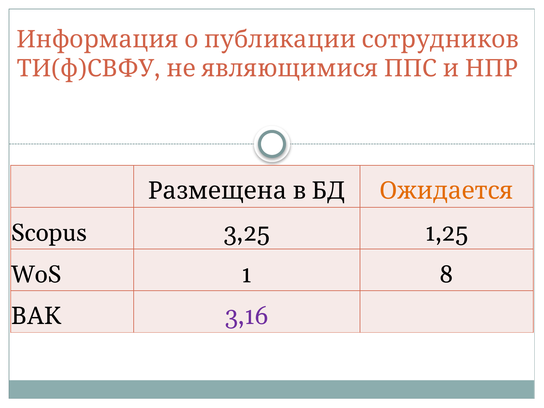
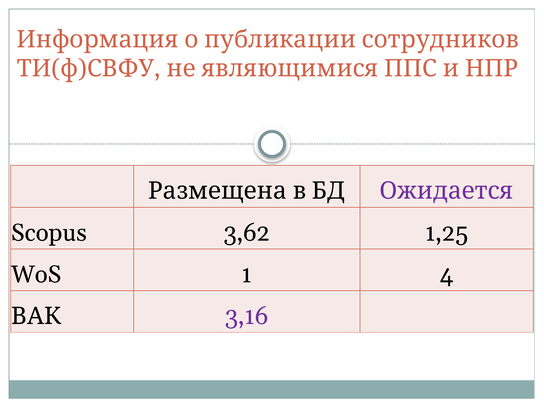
Ожидается colour: orange -> purple
3,25: 3,25 -> 3,62
8: 8 -> 4
